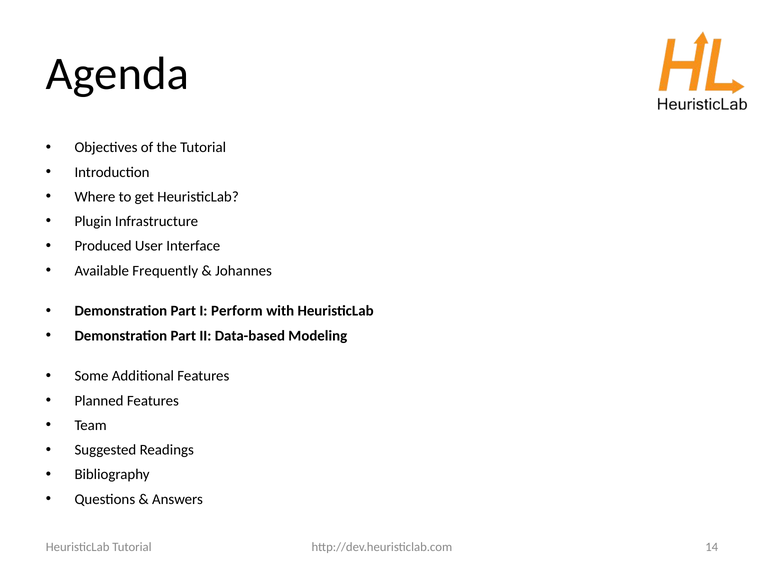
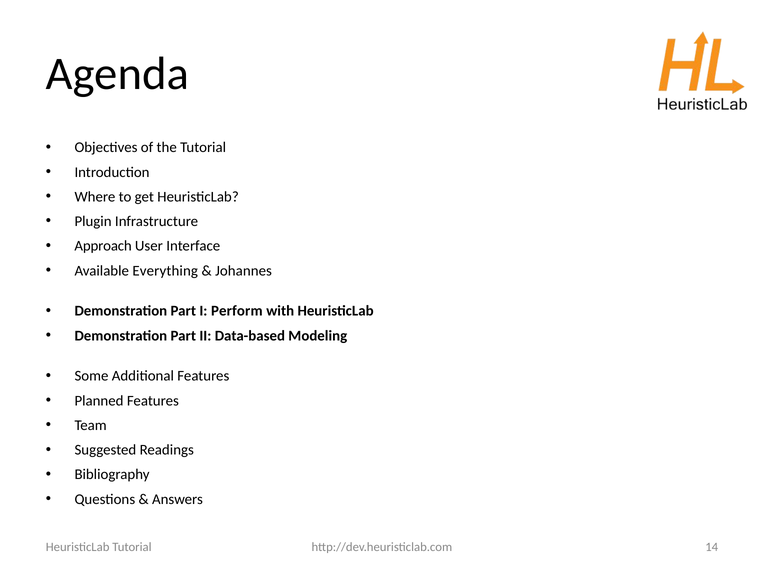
Produced: Produced -> Approach
Frequently: Frequently -> Everything
